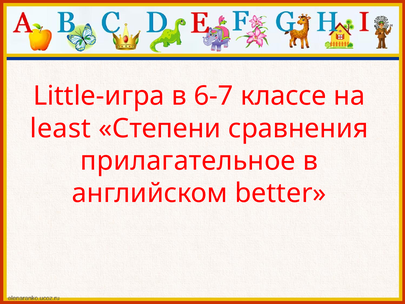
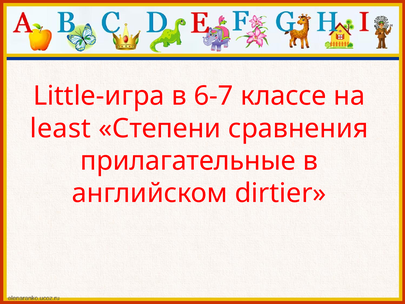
прилагательное: прилагательное -> прилагательные
better: better -> dirtier
